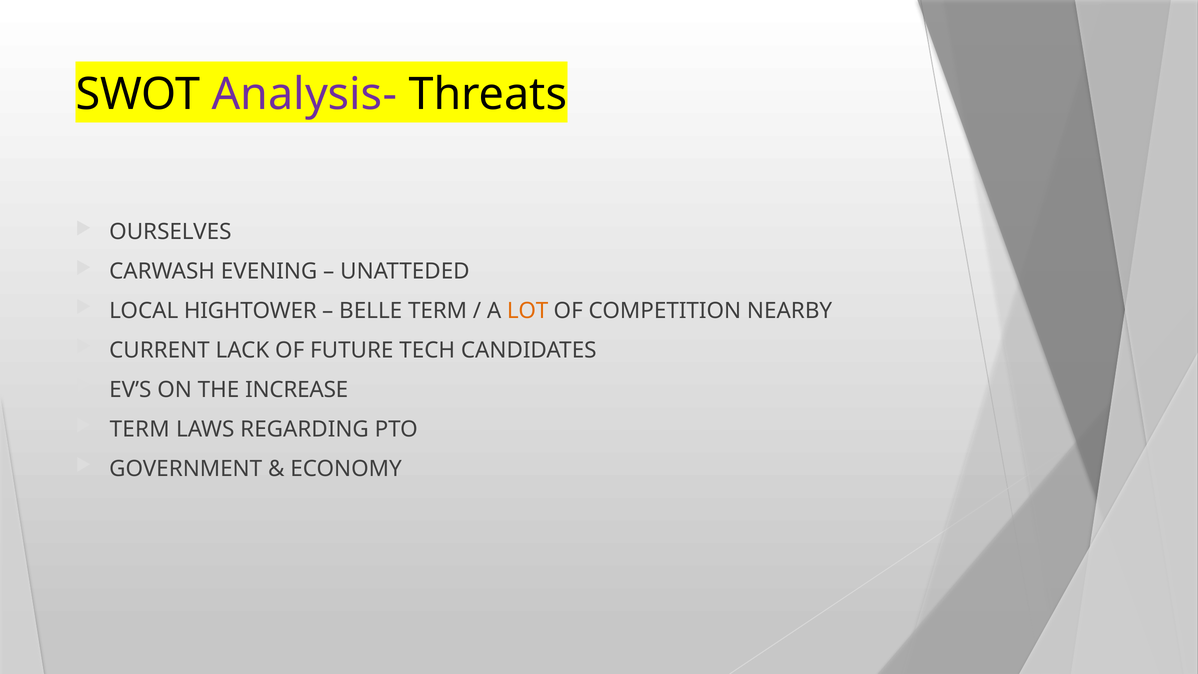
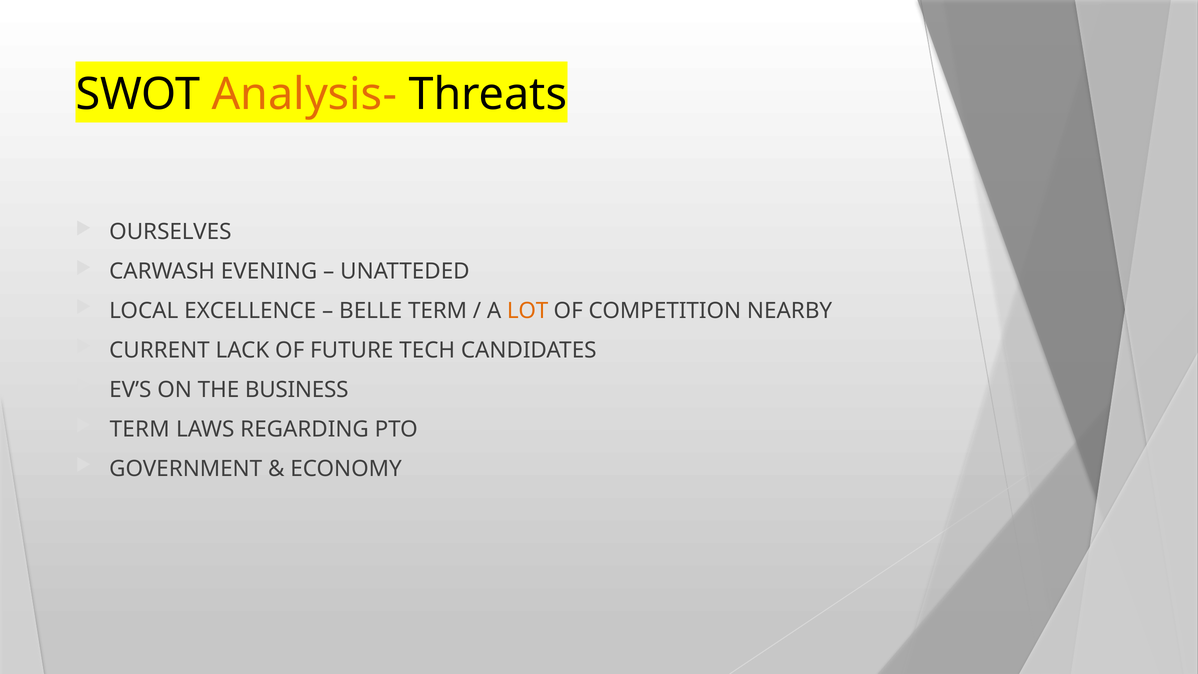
Analysis- colour: purple -> orange
HIGHTOWER: HIGHTOWER -> EXCELLENCE
INCREASE: INCREASE -> BUSINESS
